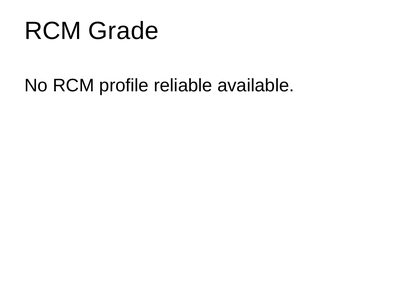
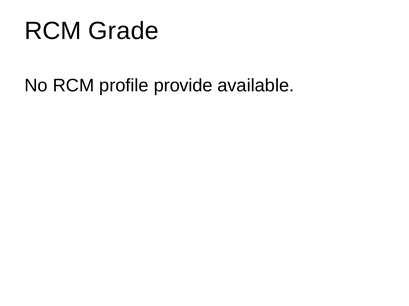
reliable: reliable -> provide
